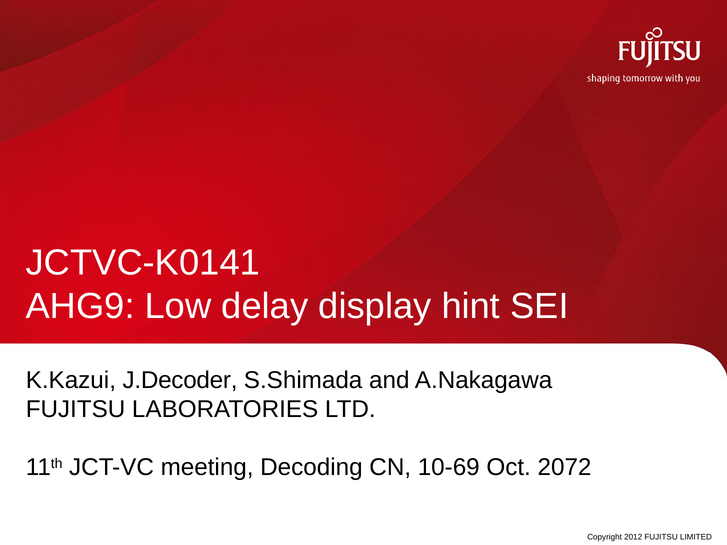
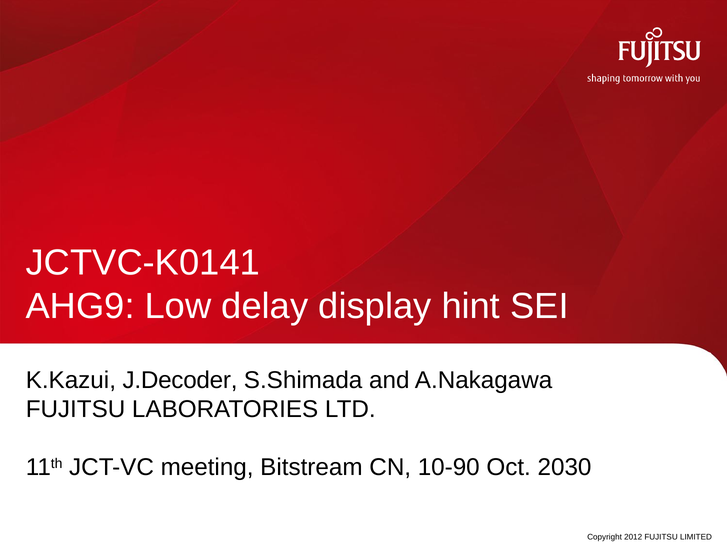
Decoding: Decoding -> Bitstream
10-69: 10-69 -> 10-90
2072: 2072 -> 2030
